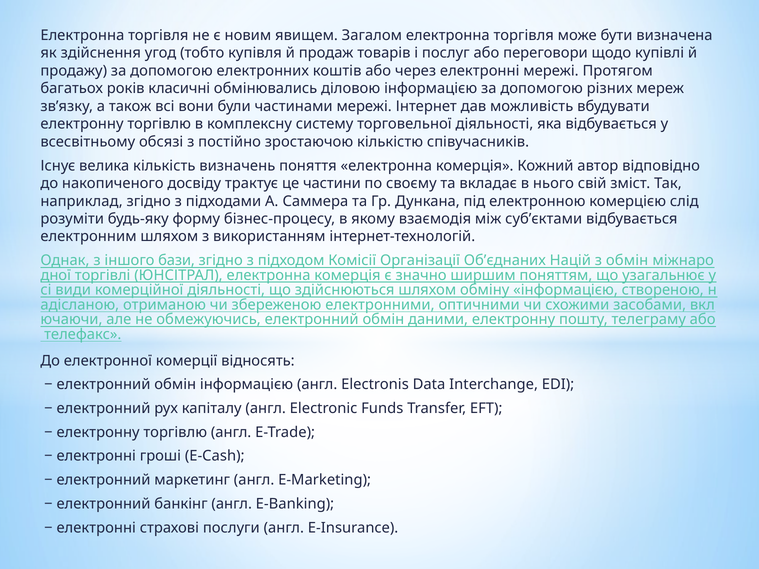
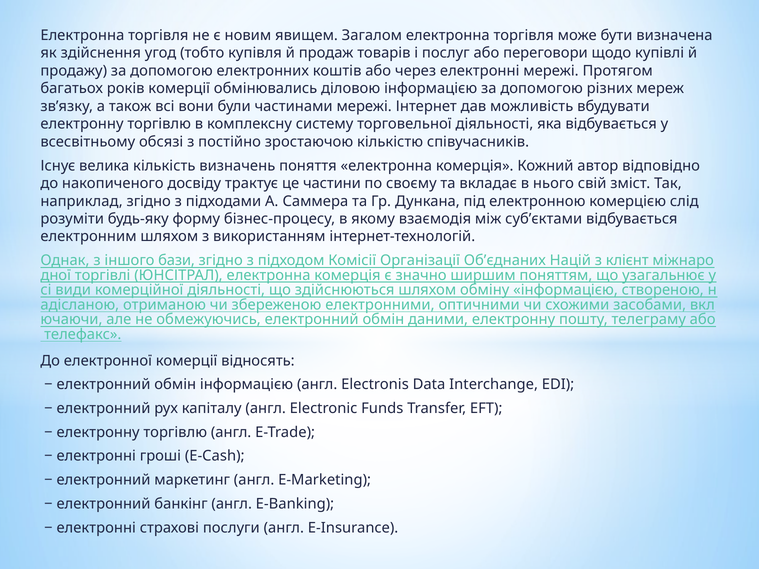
років класичні: класичні -> комерції
з обмін: обмін -> клієнт
